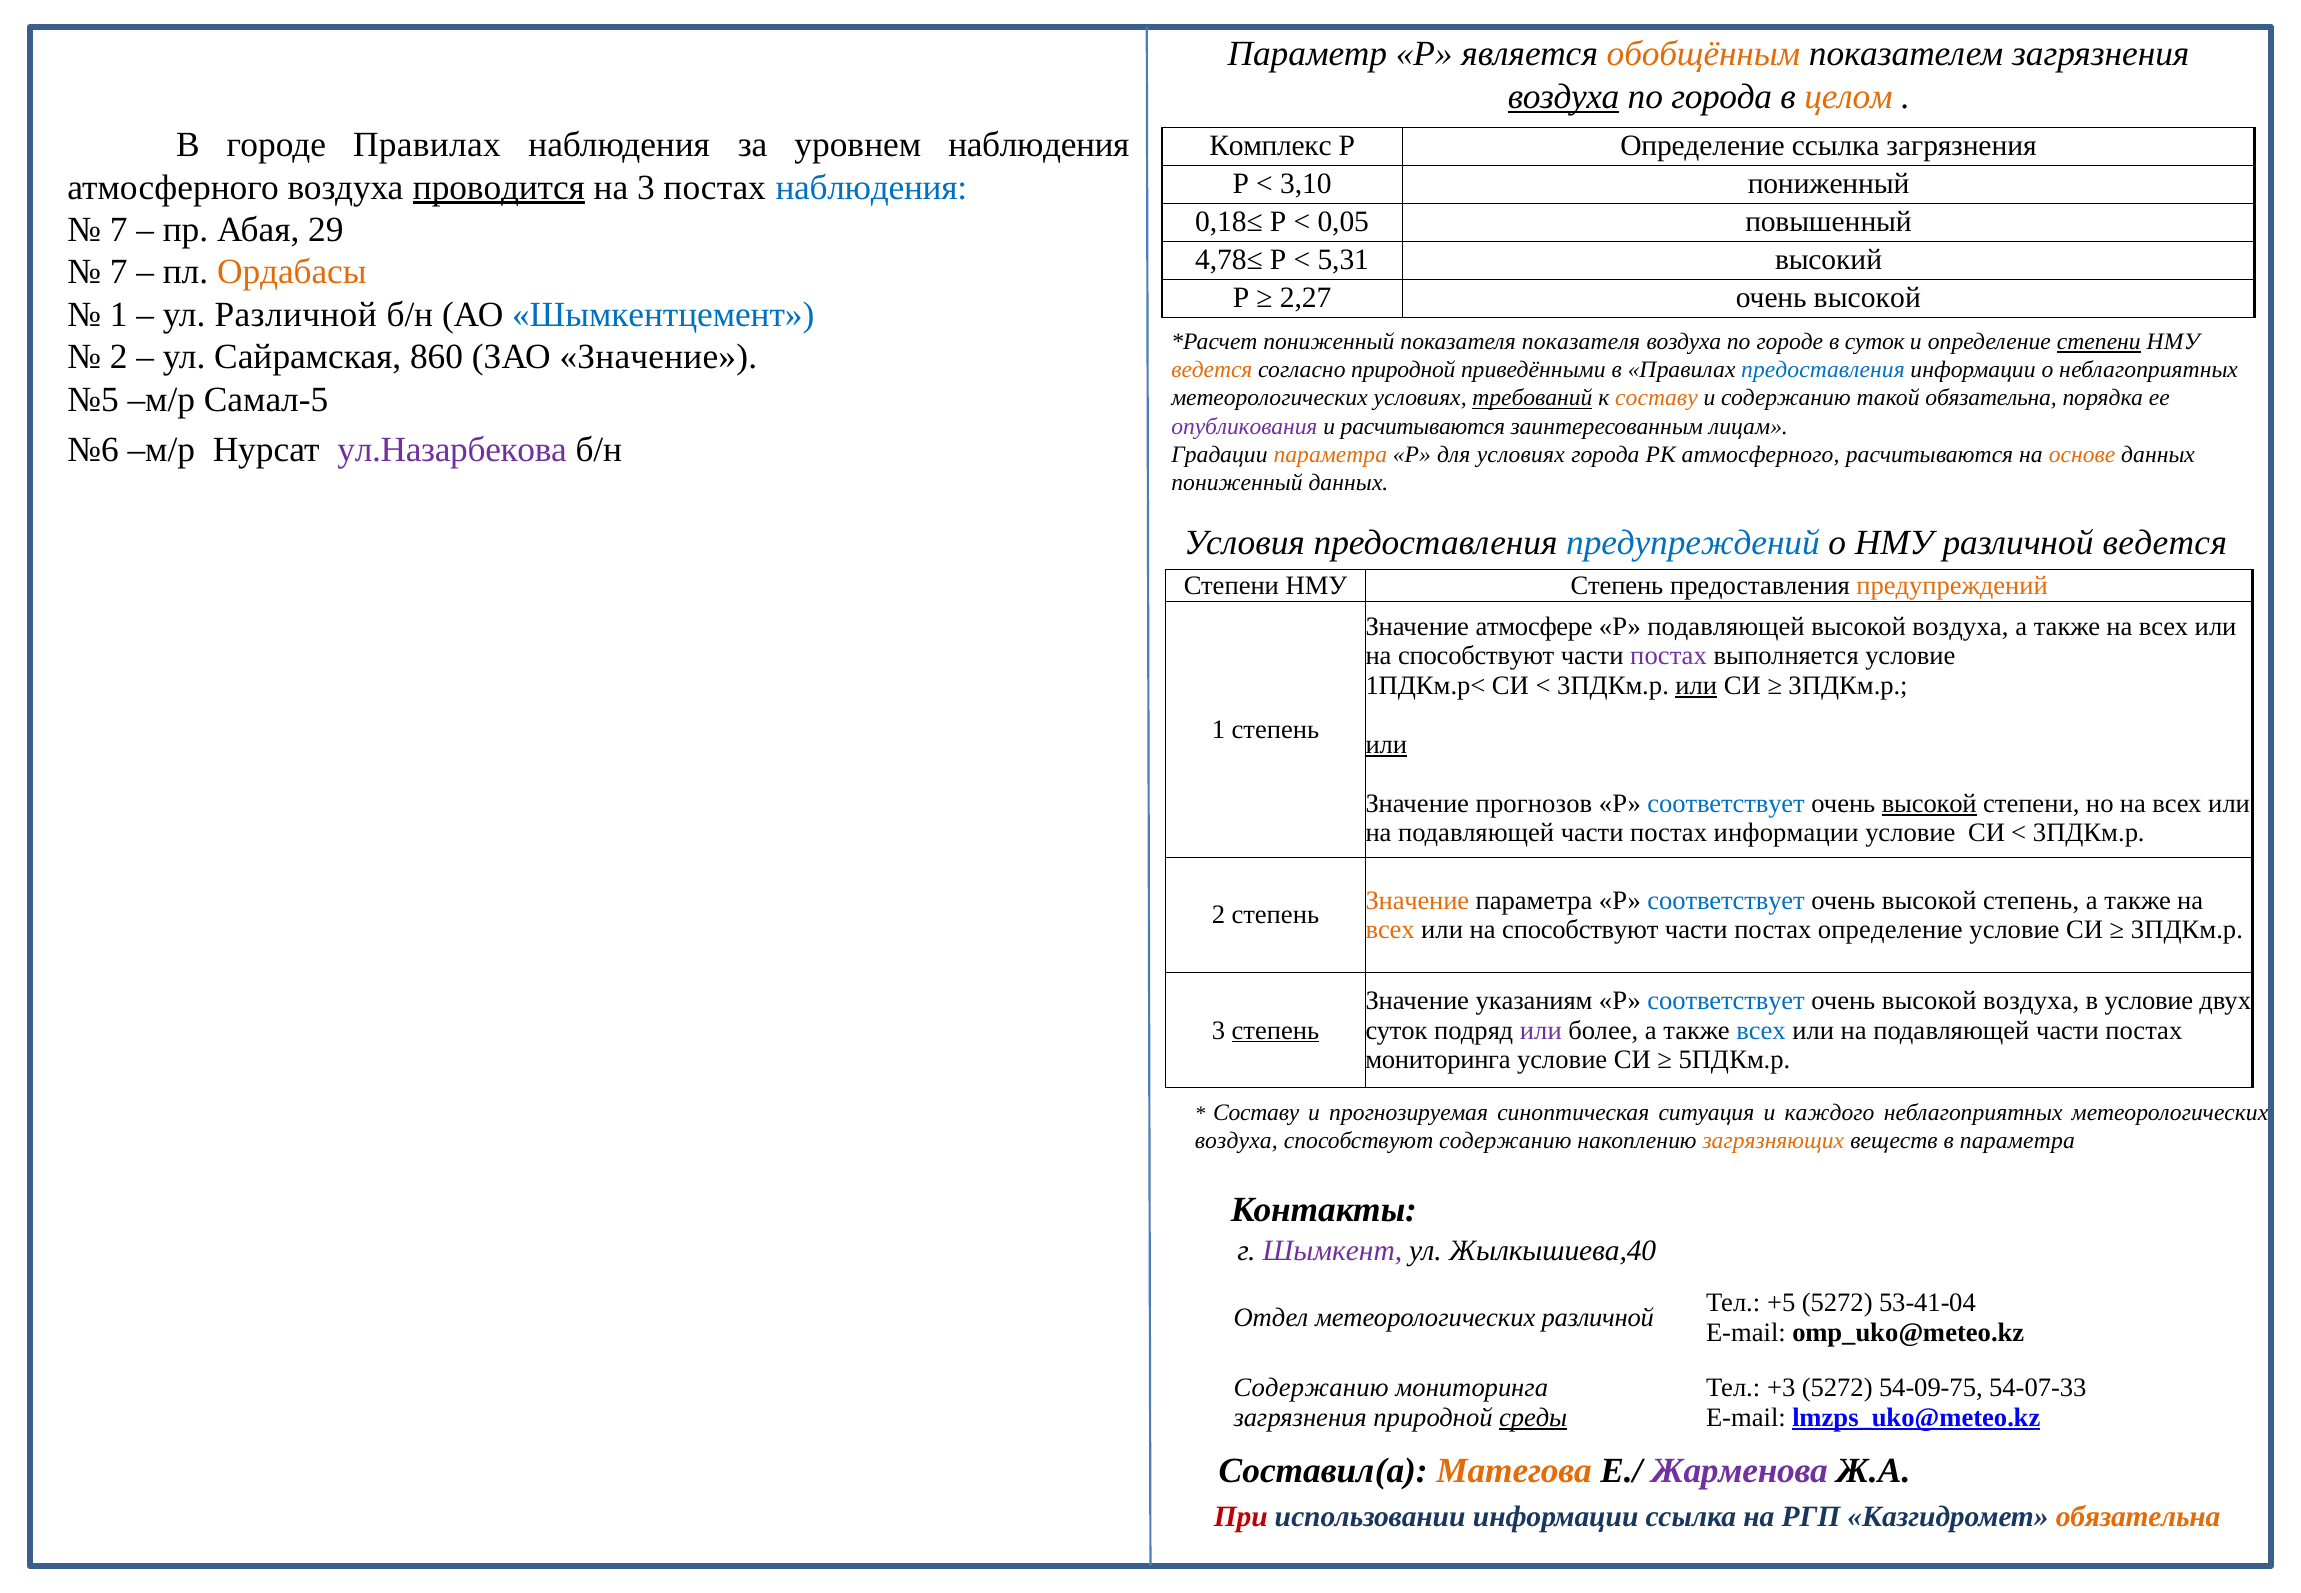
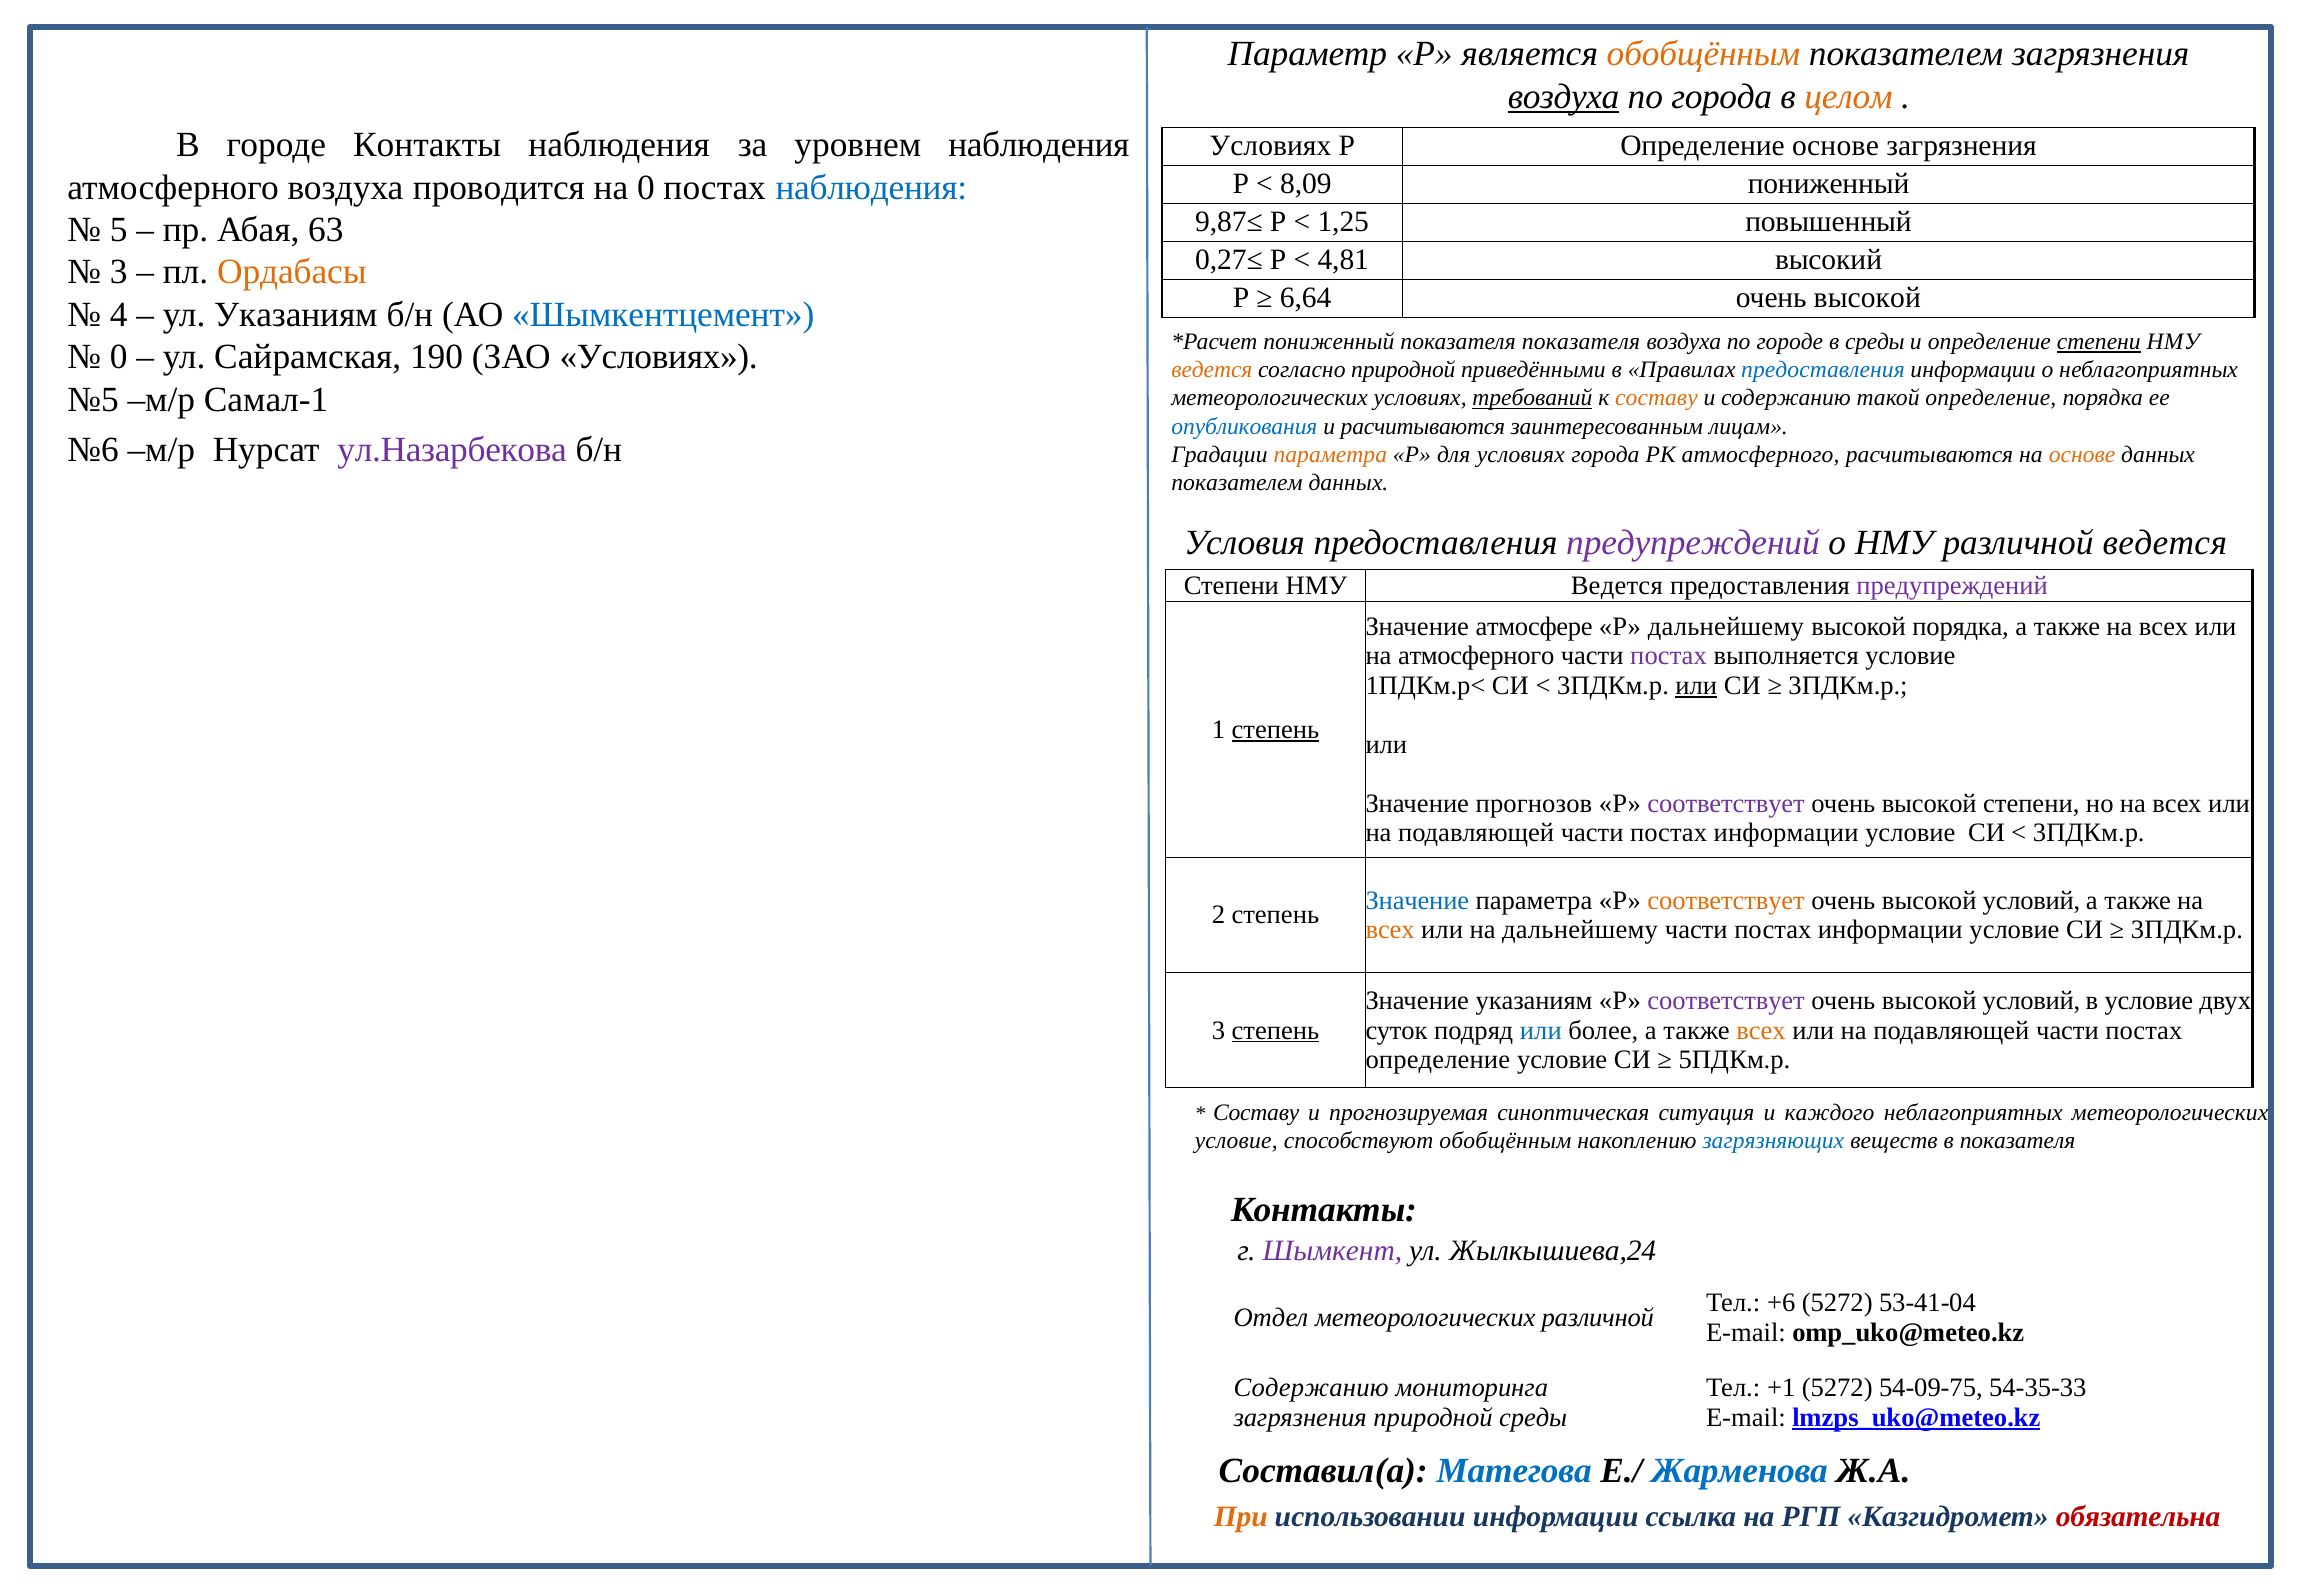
городе Правилах: Правилах -> Контакты
Комплекс at (1271, 146): Комплекс -> Условиях
Определение ссылка: ссылка -> основе
3,10: 3,10 -> 8,09
проводится underline: present -> none
на 3: 3 -> 0
0,18≤: 0,18≤ -> 9,87≤
0,05: 0,05 -> 1,25
7 at (119, 230): 7 -> 5
29: 29 -> 63
4,78≤: 4,78≤ -> 0,27≤
5,31: 5,31 -> 4,81
7 at (119, 272): 7 -> 3
2,27: 2,27 -> 6,64
1 at (119, 315): 1 -> 4
ул Различной: Различной -> Указаниям
в суток: суток -> среды
2 at (119, 357): 2 -> 0
860: 860 -> 190
ЗАО Значение: Значение -> Условиях
Самал-5: Самал-5 -> Самал-1
такой обязательна: обязательна -> определение
опубликования colour: purple -> blue
пониженный at (1237, 483): пониженный -> показателем
предупреждений at (1693, 543) colour: blue -> purple
Степень at (1617, 586): Степень -> Ведется
предупреждений at (1952, 586) colour: orange -> purple
Р подавляющей: подавляющей -> дальнейшему
воздуха at (1960, 627): воздуха -> порядка
способствуют at (1476, 656): способствуют -> атмосферного
степень at (1275, 730) underline: none -> present
или at (1386, 744) underline: present -> none
соответствует at (1726, 803) colour: blue -> purple
высокой at (1929, 803) underline: present -> none
Значение at (1417, 900) colour: orange -> blue
соответствует at (1726, 900) colour: blue -> orange
степень at (2031, 900): степень -> условий
способствуют at (1580, 930): способствуют -> дальнейшему
определение at (1890, 930): определение -> информации
соответствует at (1726, 1001) colour: blue -> purple
воздуха at (2031, 1001): воздуха -> условий
или at (1541, 1030) colour: purple -> blue
всех at (1761, 1030) colour: blue -> orange
мониторинга at (1438, 1060): мониторинга -> определение
воздуха at (1236, 1141): воздуха -> условие
способствуют содержанию: содержанию -> обобщённым
загрязняющих colour: orange -> blue
в параметра: параметра -> показателя
Жылкышиева,40: Жылкышиева,40 -> Жылкышиева,24
+5: +5 -> +6
+3: +3 -> +1
54-07-33: 54-07-33 -> 54-35-33
среды at (1533, 1417) underline: present -> none
Матегова colour: orange -> blue
Жарменова colour: purple -> blue
При colour: red -> orange
обязательна at (2138, 1517) colour: orange -> red
